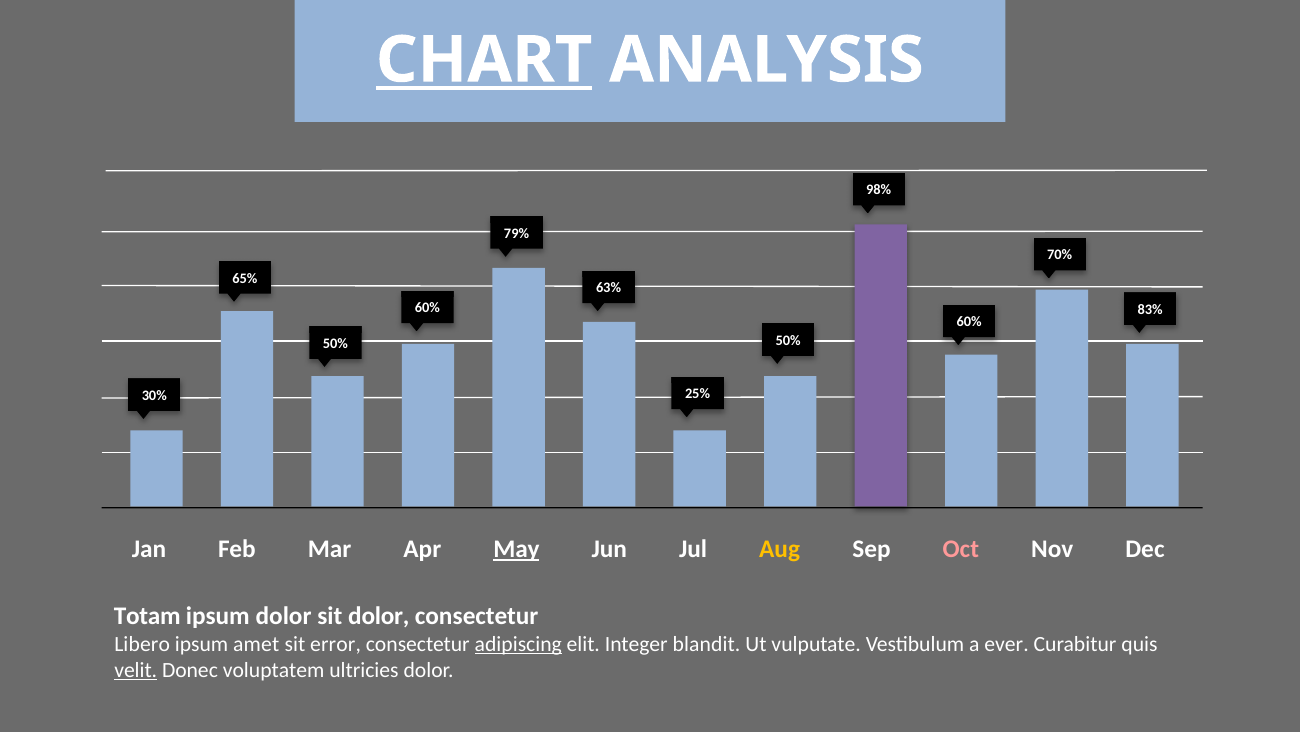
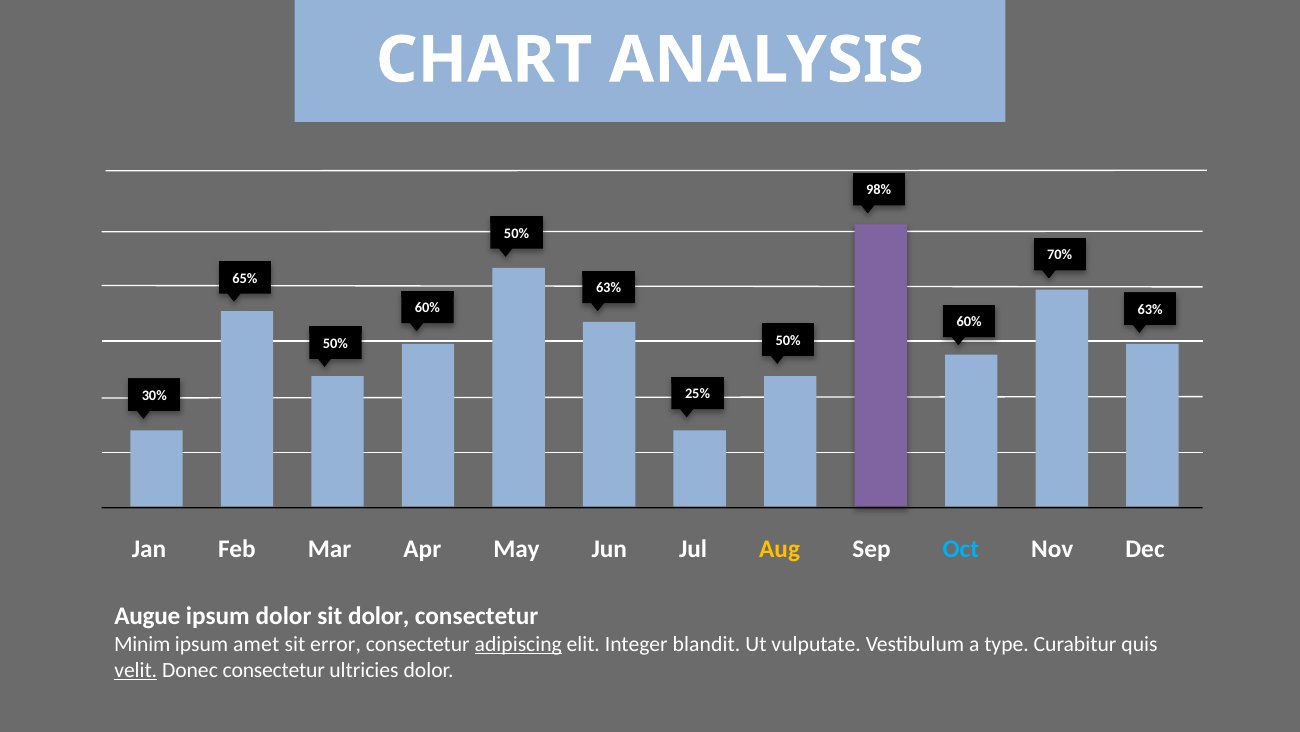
CHART underline: present -> none
79% at (517, 233): 79% -> 50%
83% at (1150, 309): 83% -> 63%
May underline: present -> none
Oct colour: pink -> light blue
Totam: Totam -> Augue
Libero: Libero -> Minim
ever: ever -> type
Donec voluptatem: voluptatem -> consectetur
